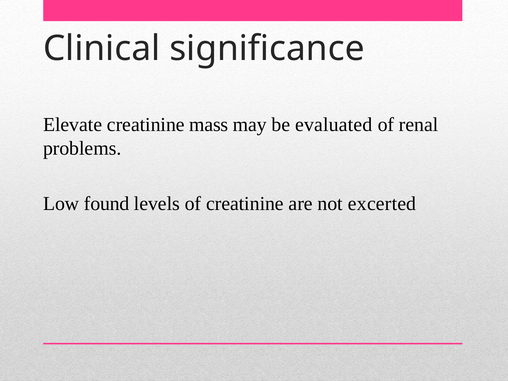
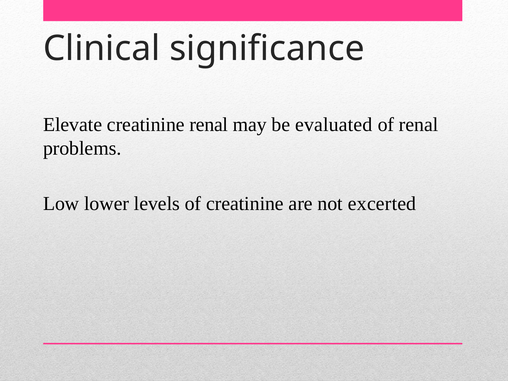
creatinine mass: mass -> renal
found: found -> lower
